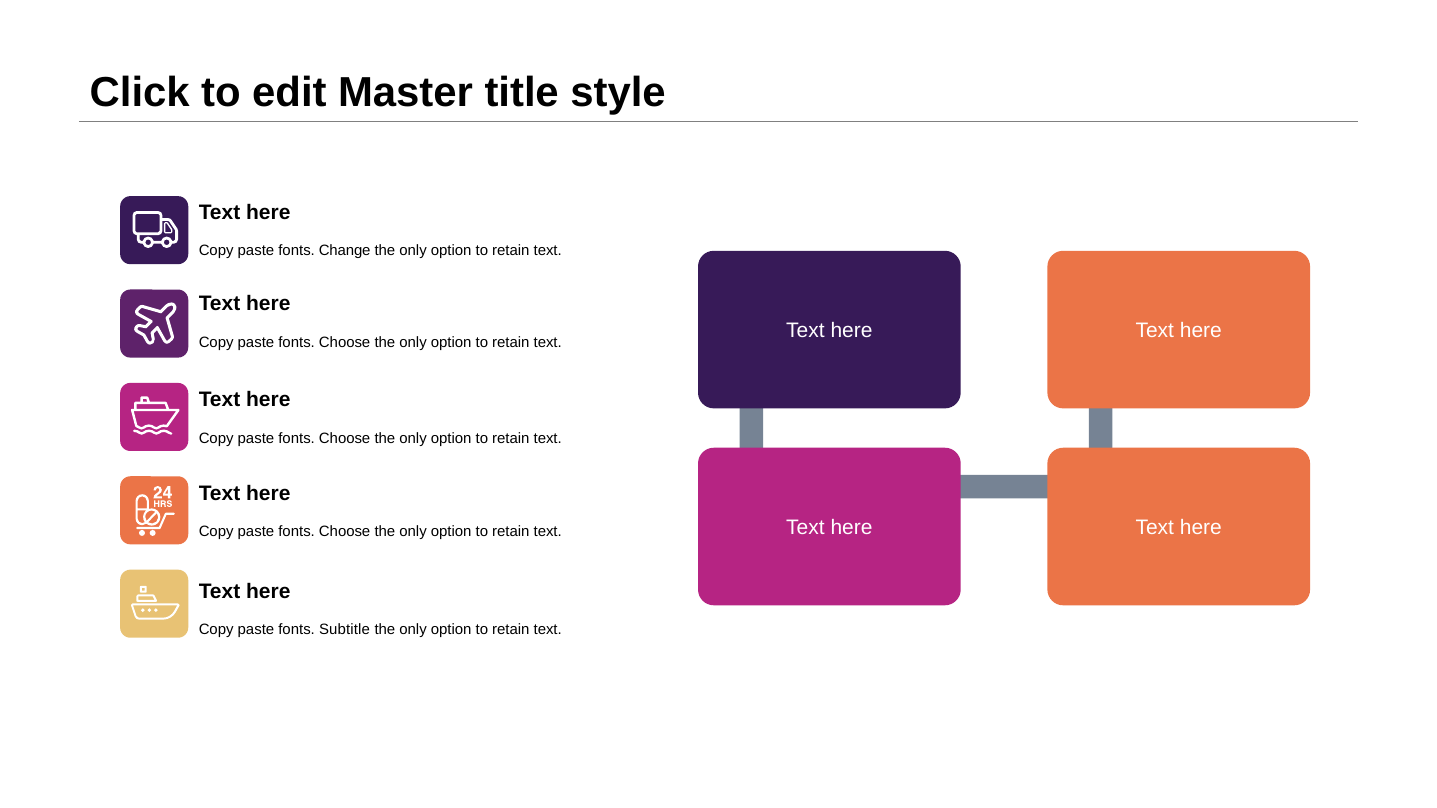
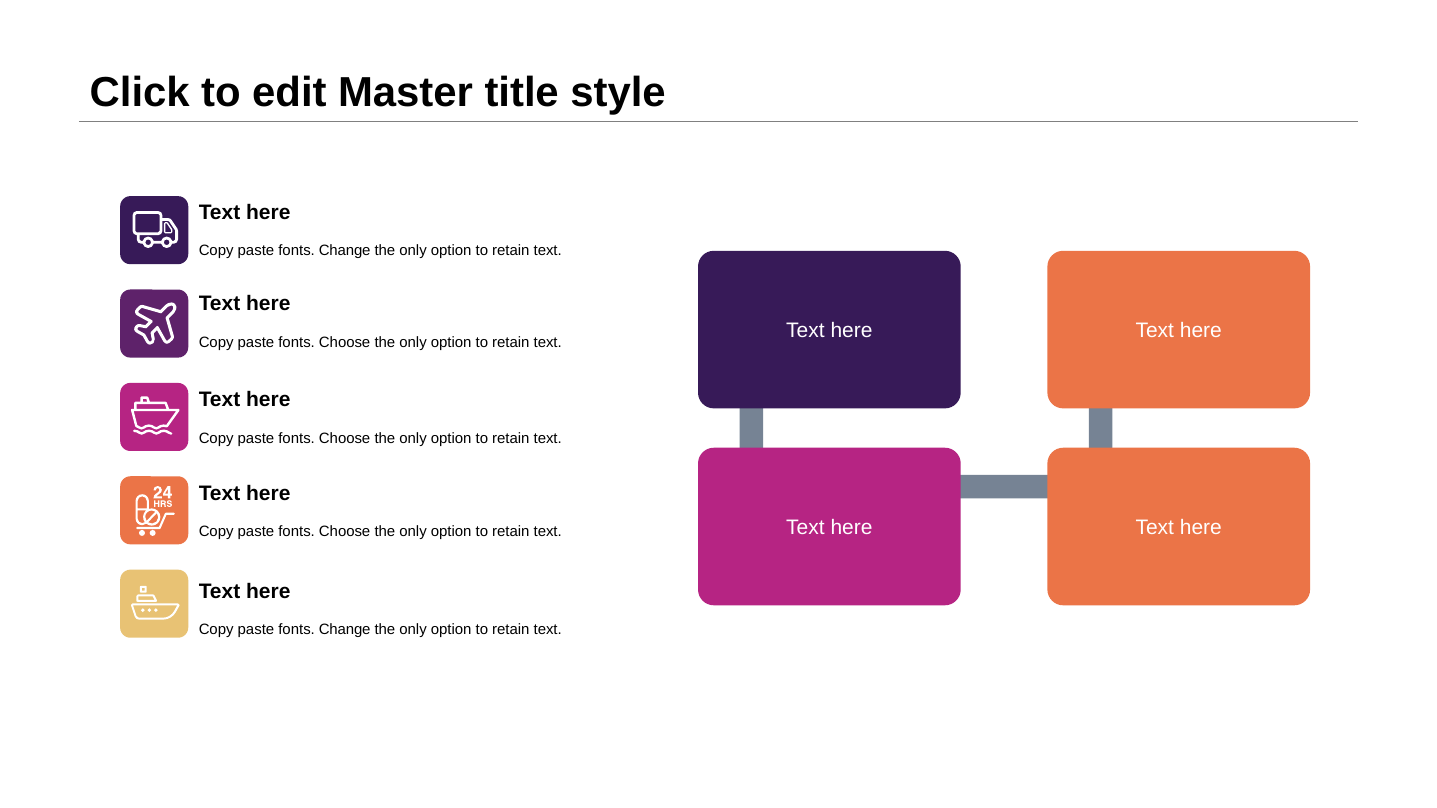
Subtitle at (345, 630): Subtitle -> Change
